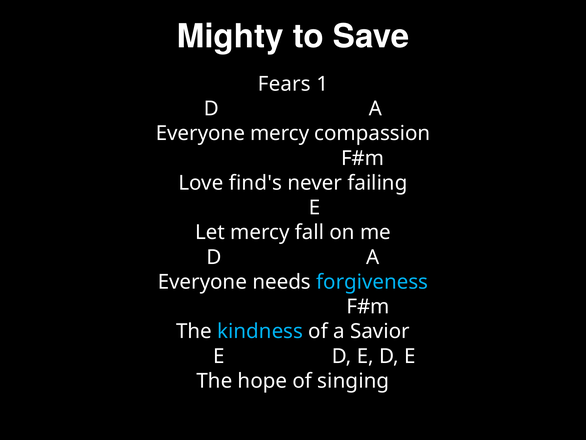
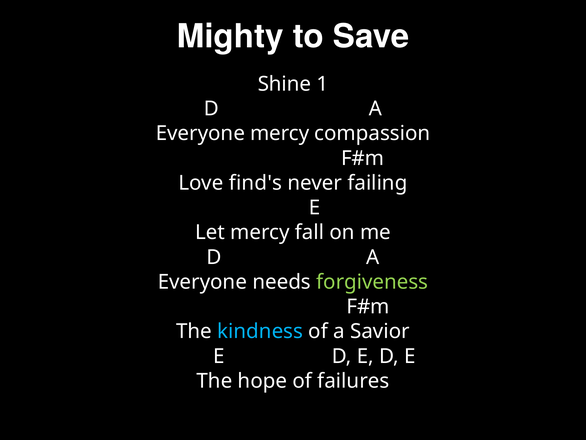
Fears: Fears -> Shine
forgiveness colour: light blue -> light green
singing: singing -> failures
